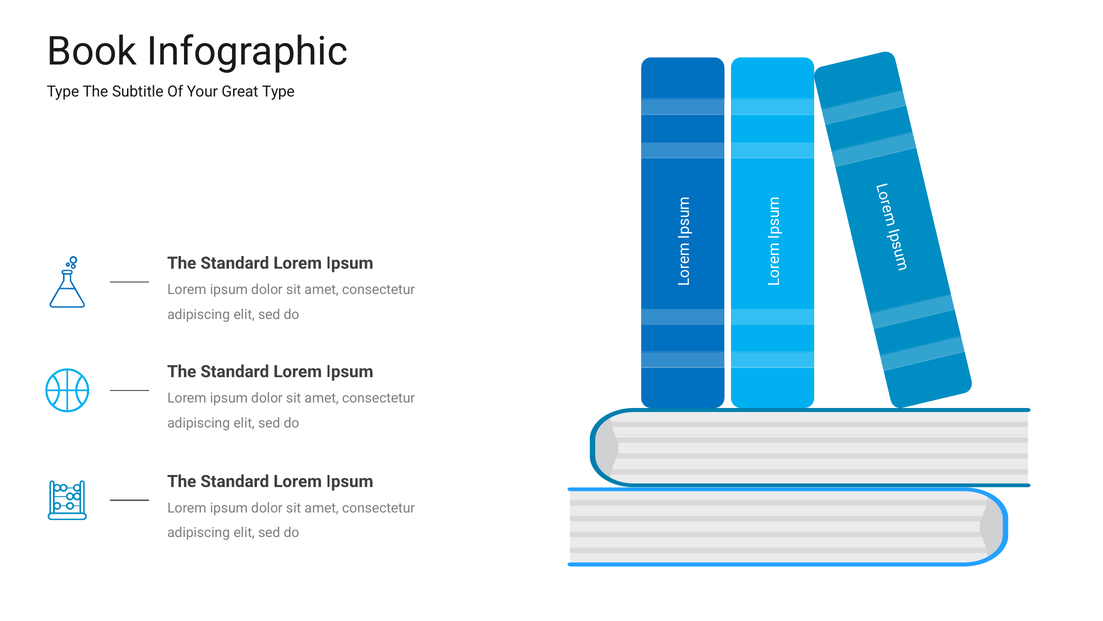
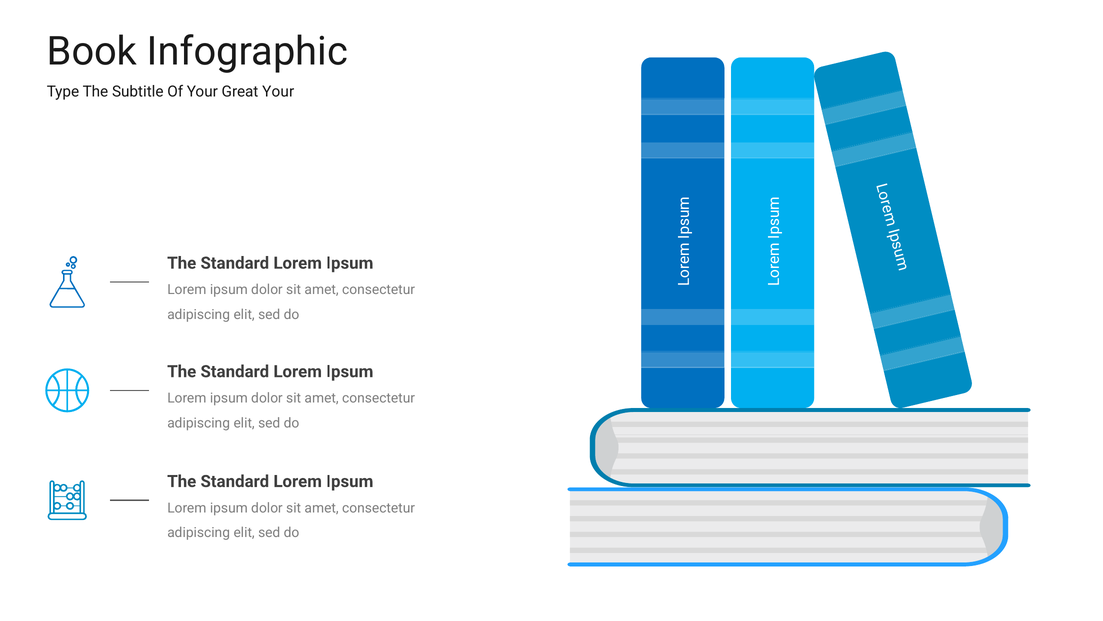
Great Type: Type -> Your
